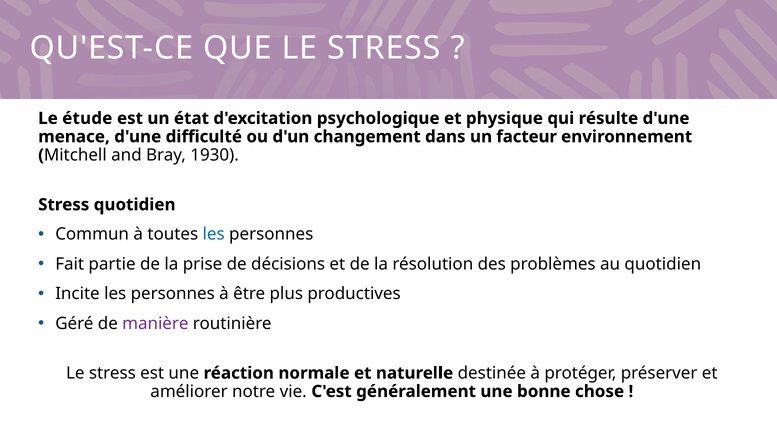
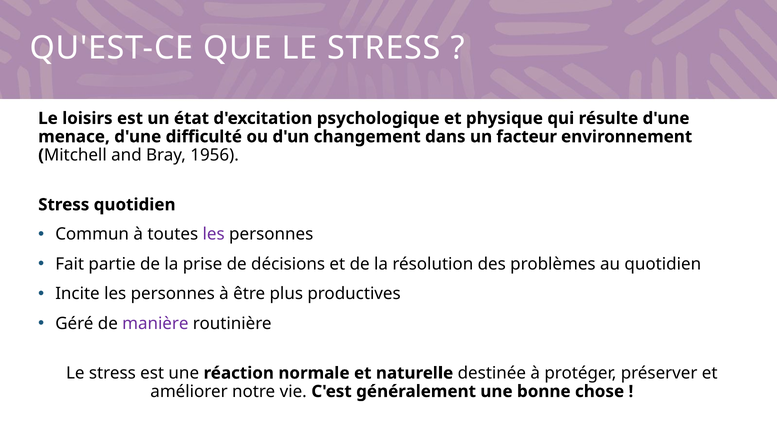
étude: étude -> loisirs
1930: 1930 -> 1956
les at (214, 234) colour: blue -> purple
